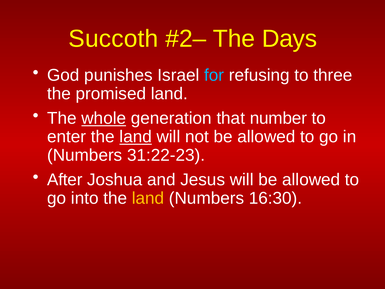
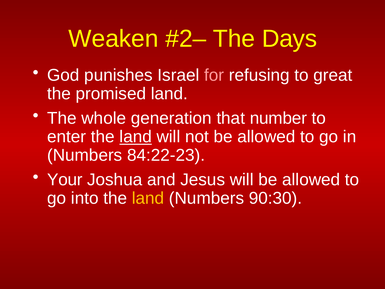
Succoth: Succoth -> Weaken
for colour: light blue -> pink
three: three -> great
whole underline: present -> none
31:22-23: 31:22-23 -> 84:22-23
After: After -> Your
16:30: 16:30 -> 90:30
